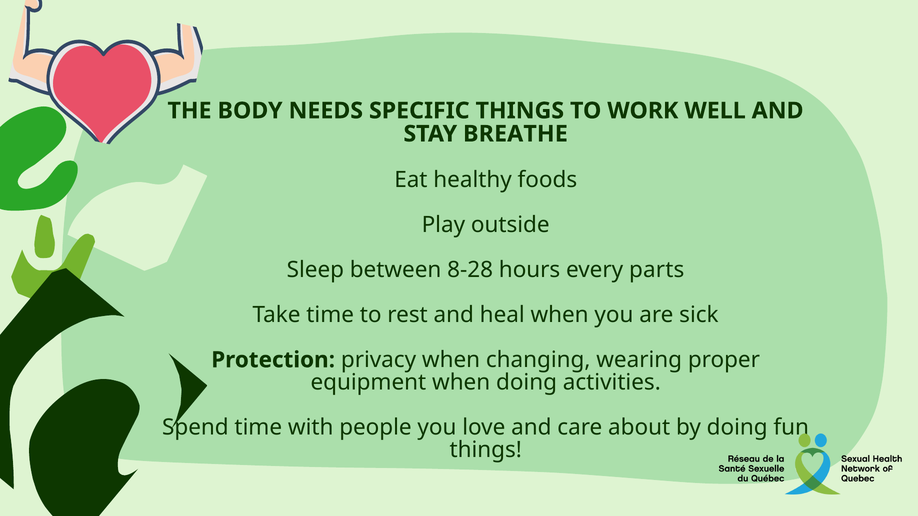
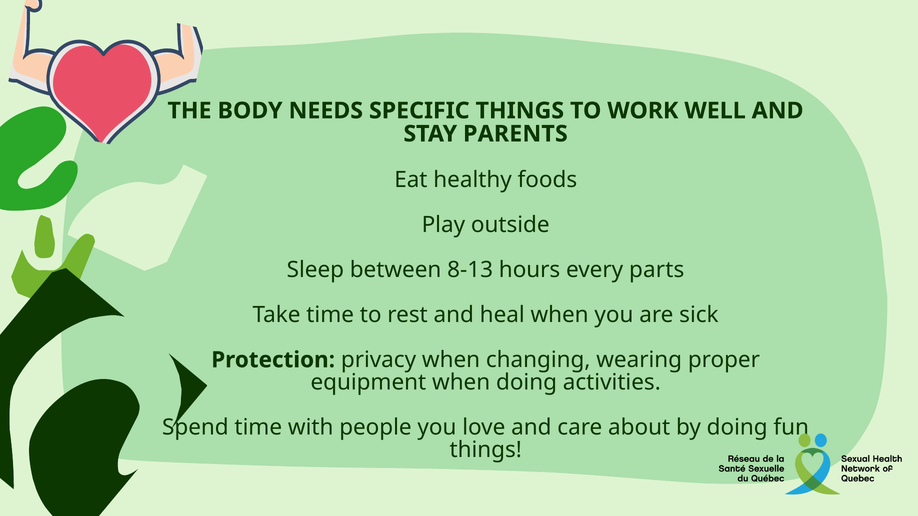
BREATHE: BREATHE -> PARENTS
8-28: 8-28 -> 8-13
